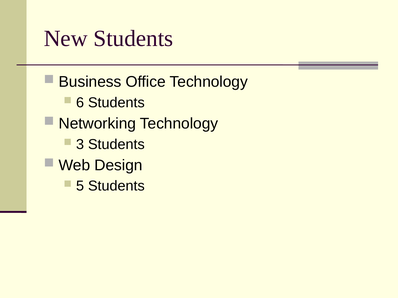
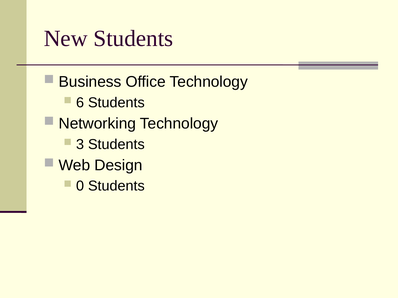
5: 5 -> 0
